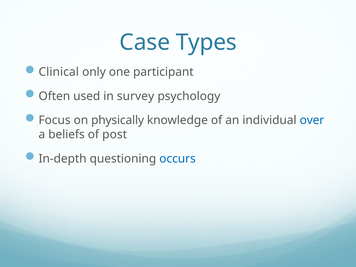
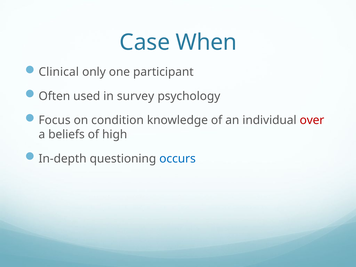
Types: Types -> When
physically: physically -> condition
over colour: blue -> red
post: post -> high
